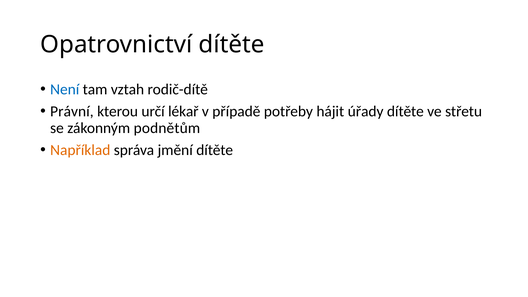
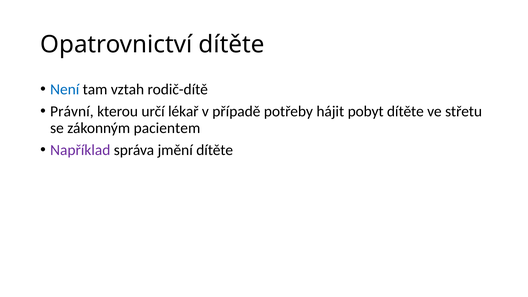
úřady: úřady -> pobyt
podnětům: podnětům -> pacientem
Například colour: orange -> purple
